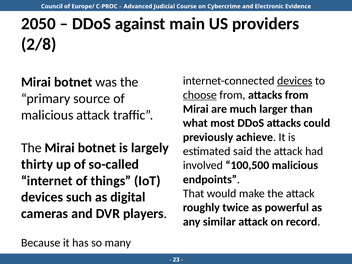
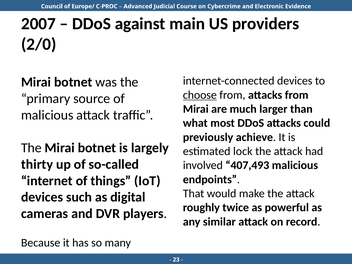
2050: 2050 -> 2007
2/8: 2/8 -> 2/0
devices at (295, 81) underline: present -> none
said: said -> lock
100,500: 100,500 -> 407,493
